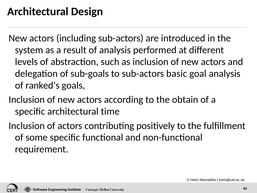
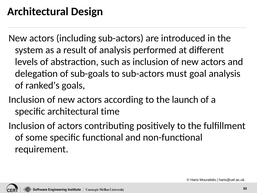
basic: basic -> must
obtain: obtain -> launch
